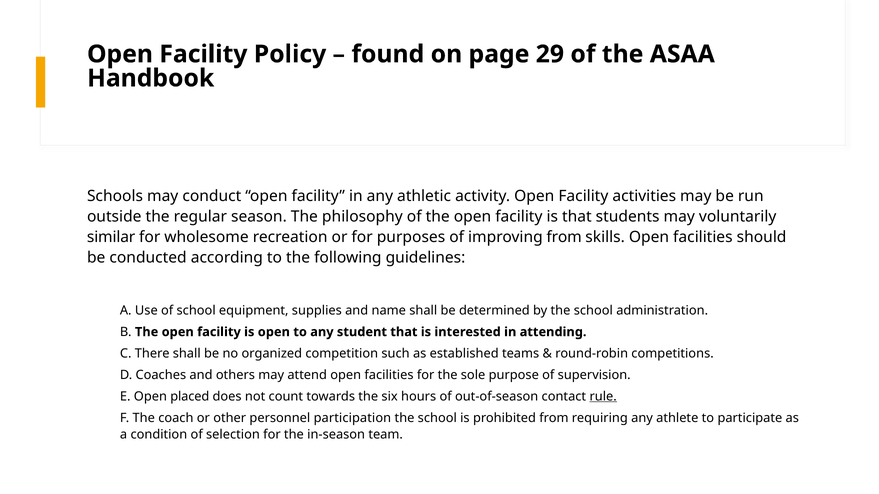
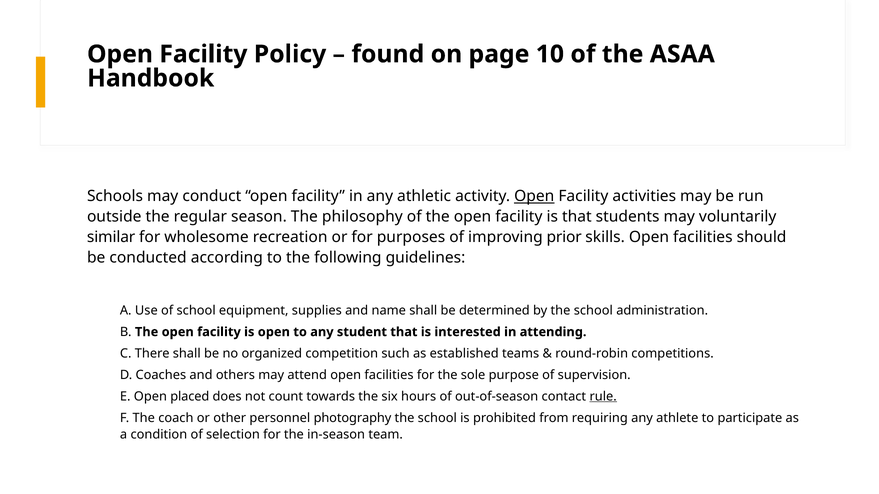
29: 29 -> 10
Open at (534, 196) underline: none -> present
improving from: from -> prior
participation: participation -> photography
